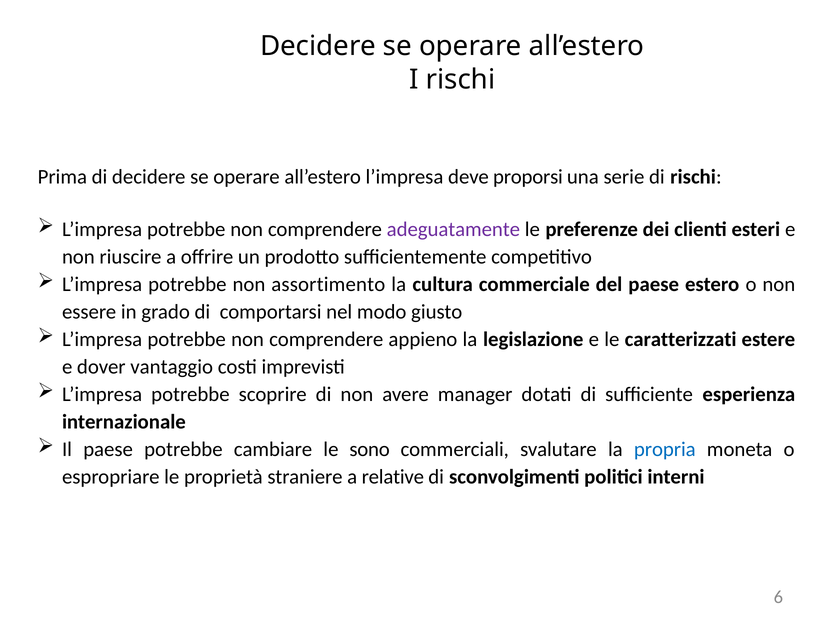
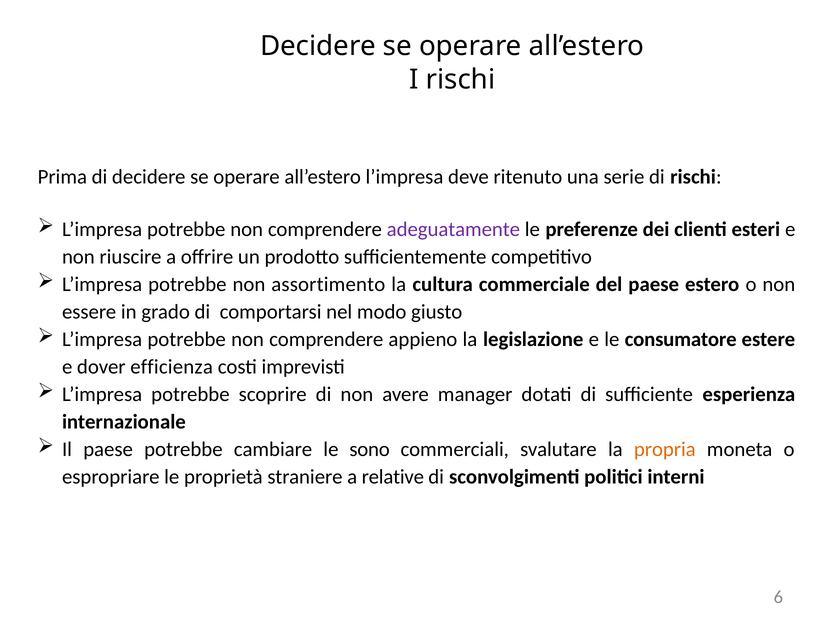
proporsi: proporsi -> ritenuto
caratterizzati: caratterizzati -> consumatore
vantaggio: vantaggio -> efficienza
propria colour: blue -> orange
